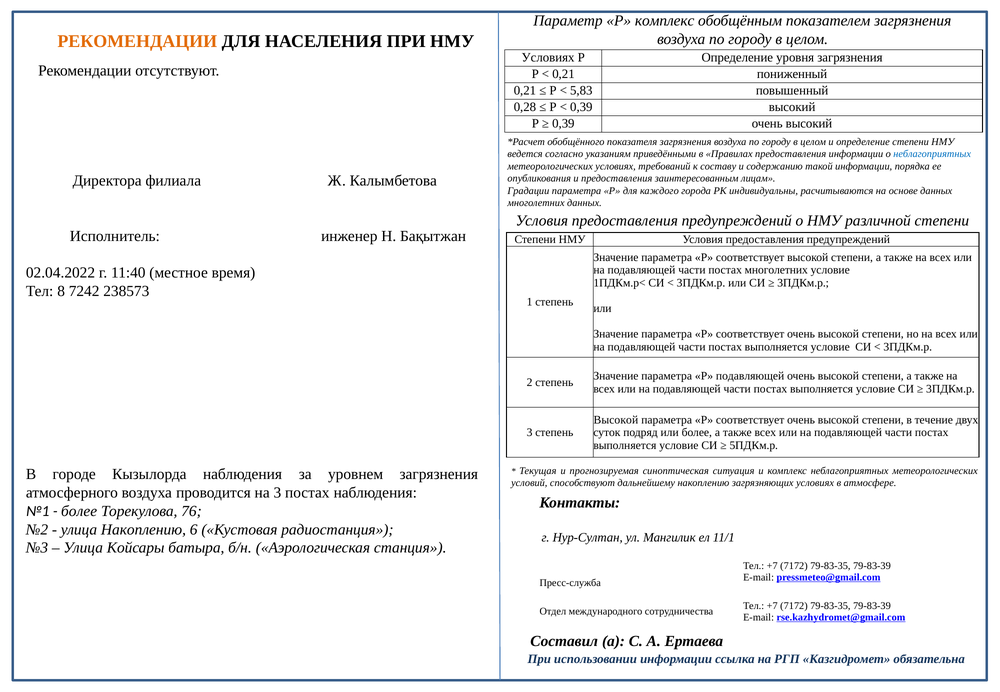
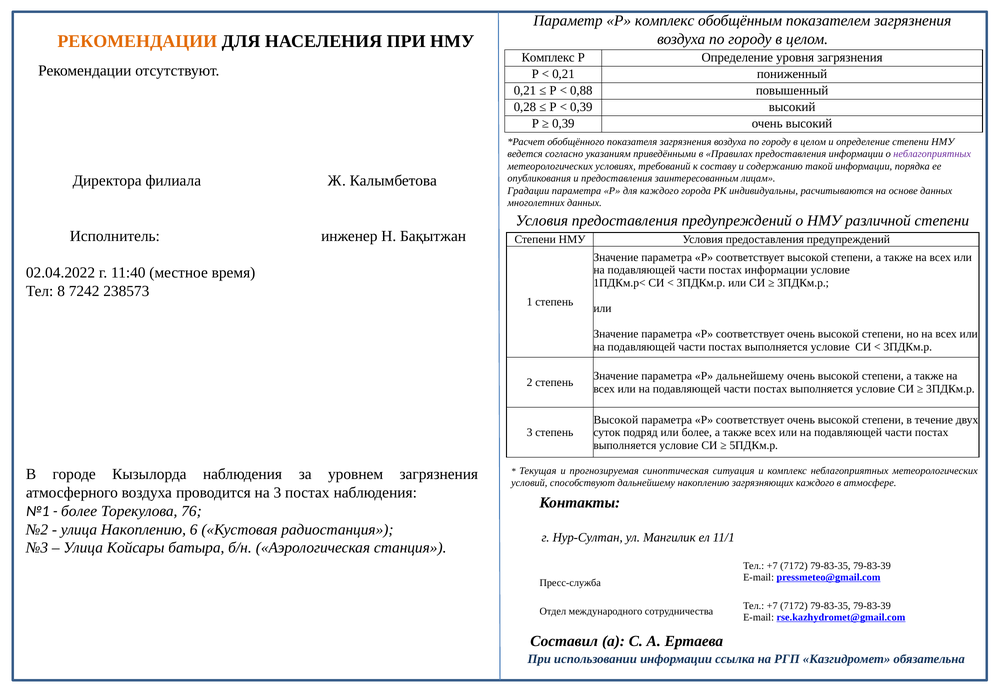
Условиях at (548, 58): Условиях -> Комплекс
5,83: 5,83 -> 0,88
неблагоприятных at (932, 154) colour: blue -> purple
постах многолетних: многолетних -> информации
Р подавляющей: подавляющей -> дальнейшему
загрязняющих условиях: условиях -> каждого
